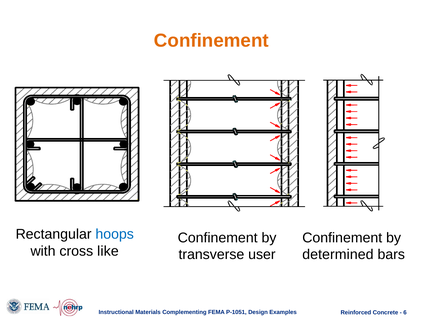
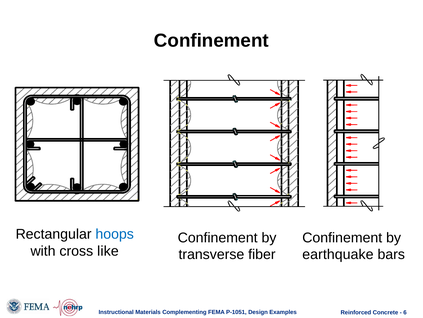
Confinement at (211, 40) colour: orange -> black
user: user -> fiber
determined: determined -> earthquake
